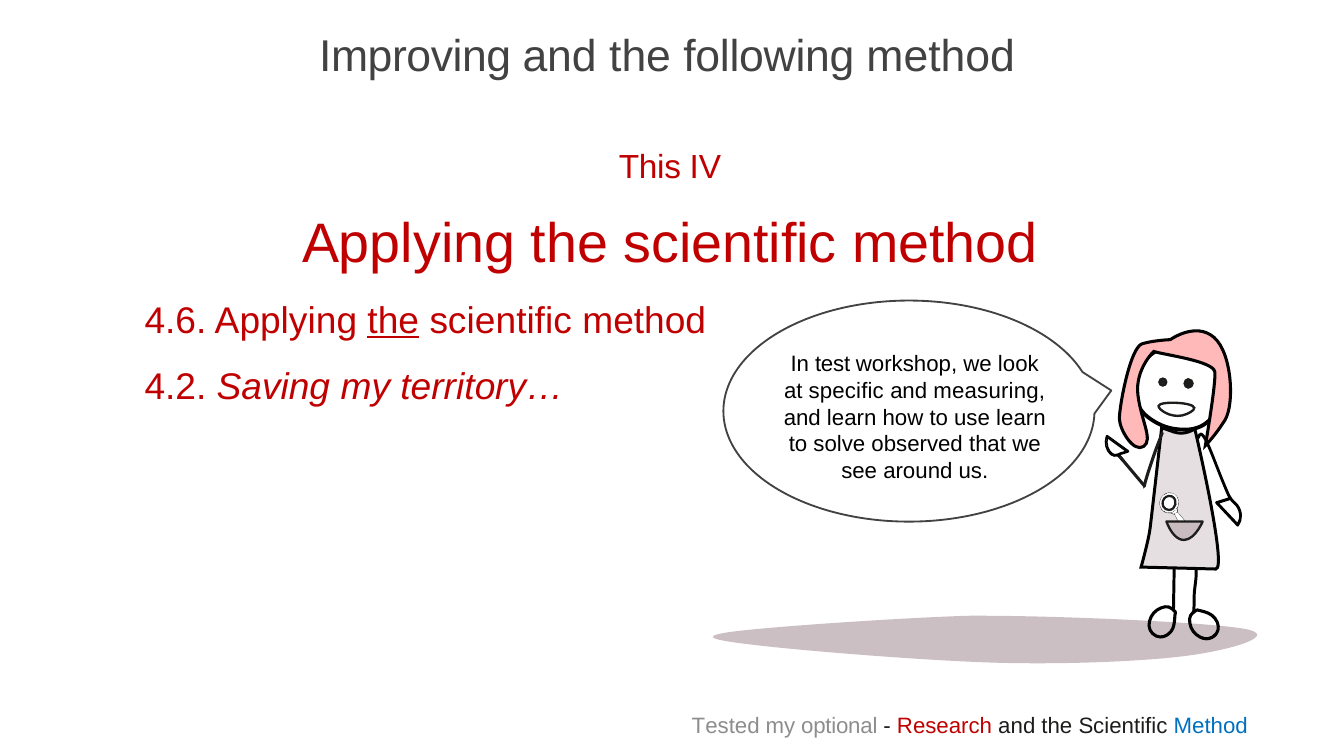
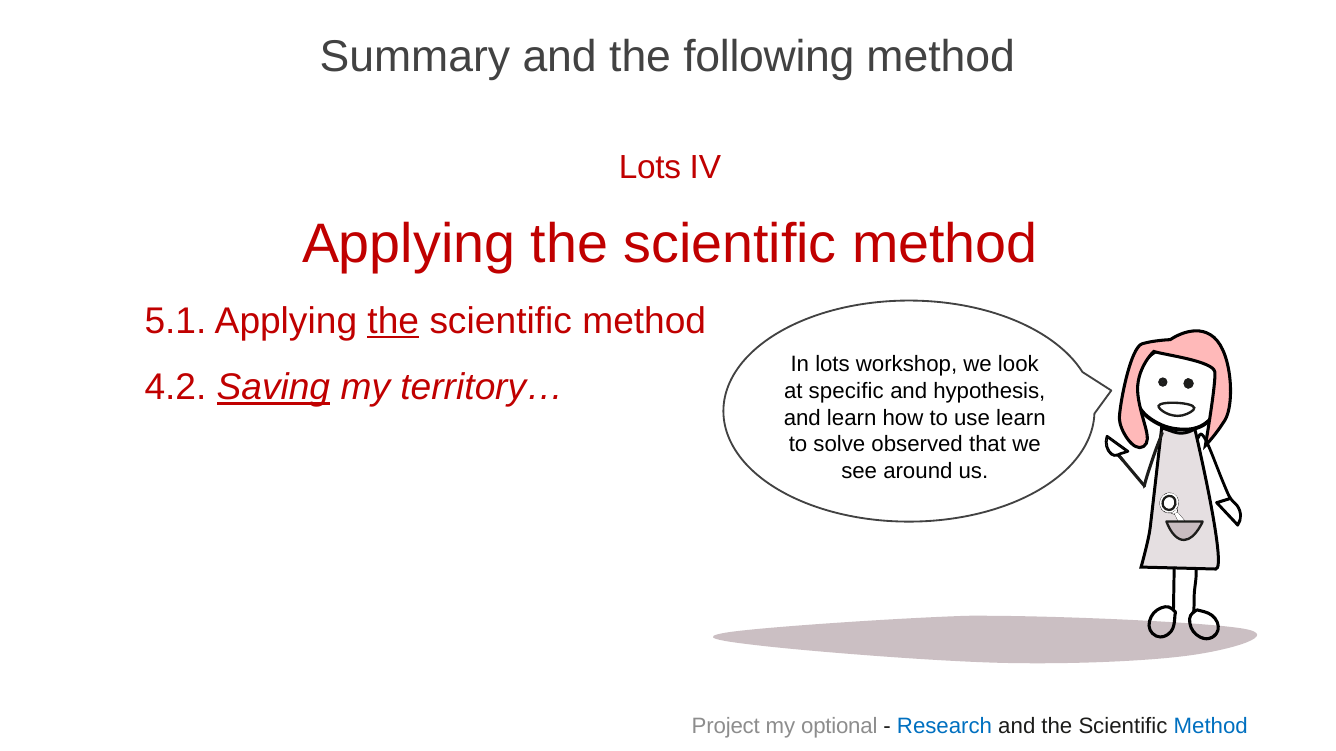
Improving: Improving -> Summary
This at (650, 167): This -> Lots
4.6: 4.6 -> 5.1
In test: test -> lots
Saving underline: none -> present
measuring: measuring -> hypothesis
Tested: Tested -> Project
Research colour: red -> blue
